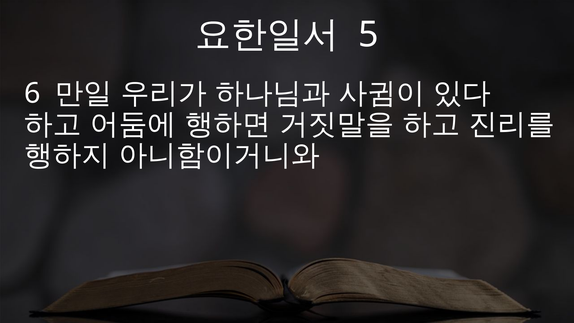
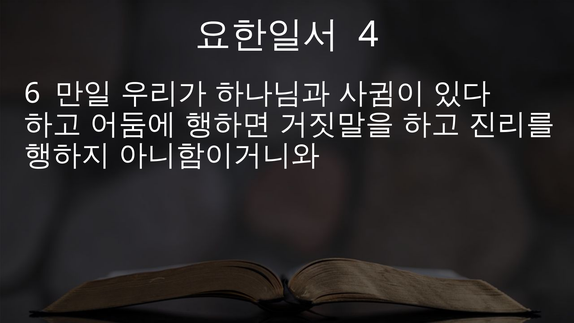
5: 5 -> 4
